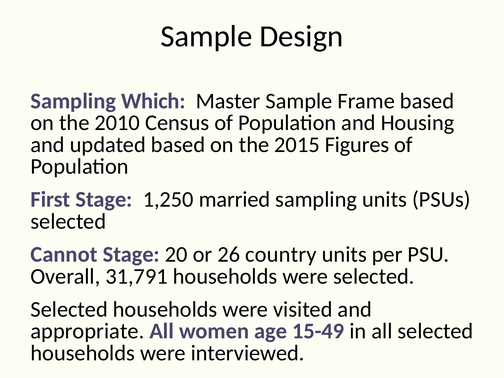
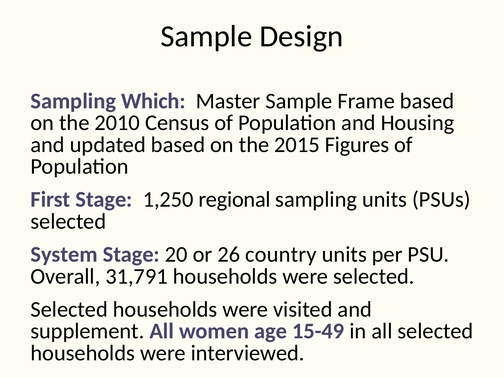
married: married -> regional
Cannot: Cannot -> System
appropriate: appropriate -> supplement
